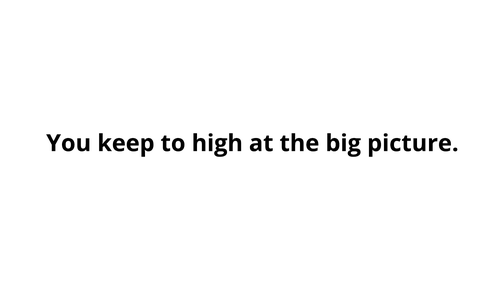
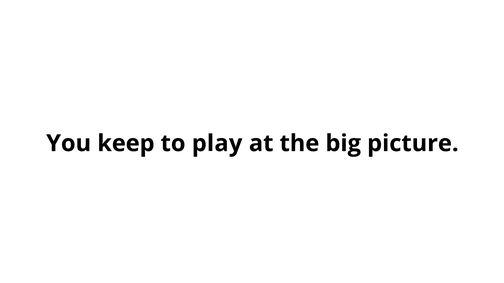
high: high -> play
